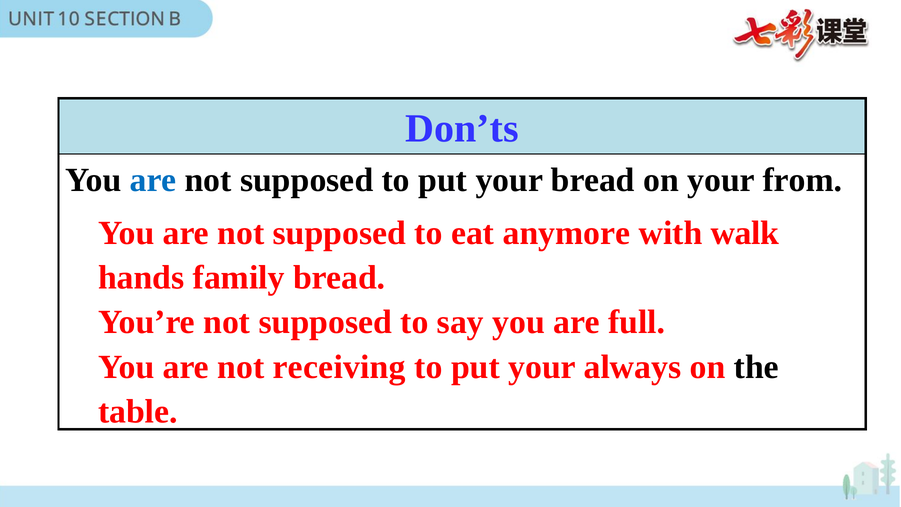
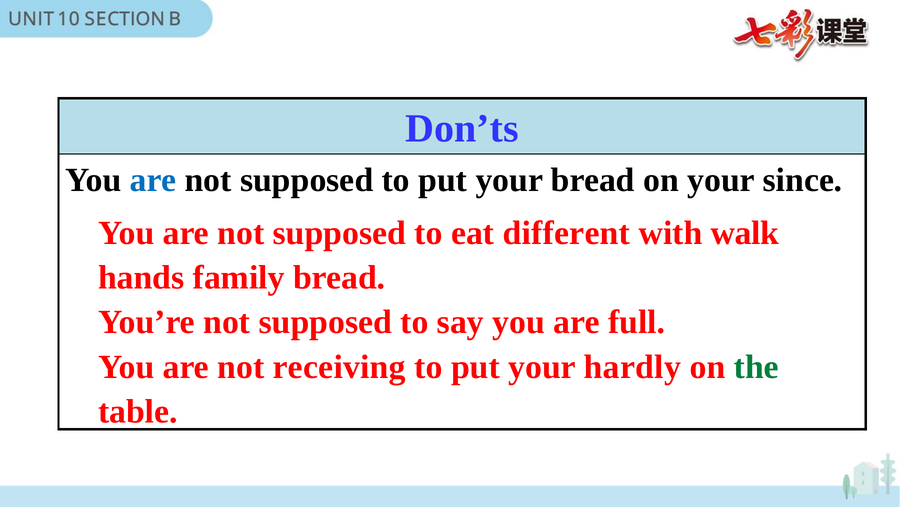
from: from -> since
anymore: anymore -> different
always: always -> hardly
the colour: black -> green
